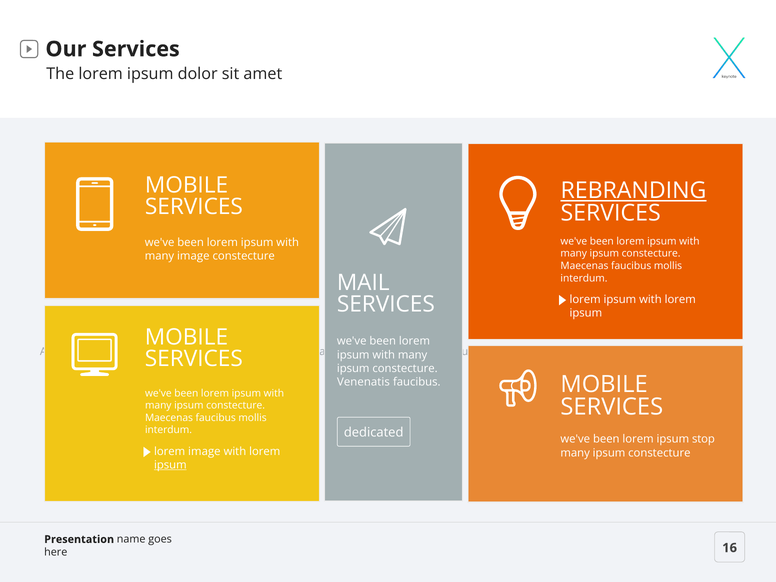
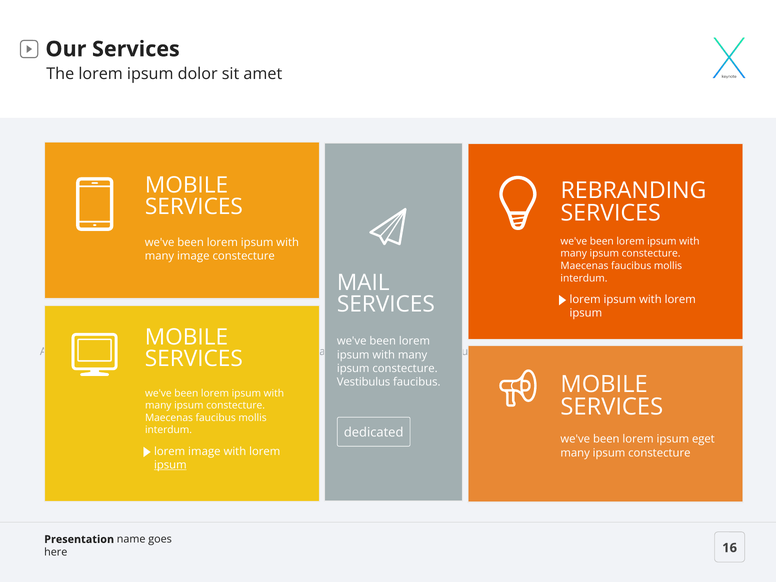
REBRANDING underline: present -> none
Venenatis: Venenatis -> Vestibulus
stop: stop -> eget
